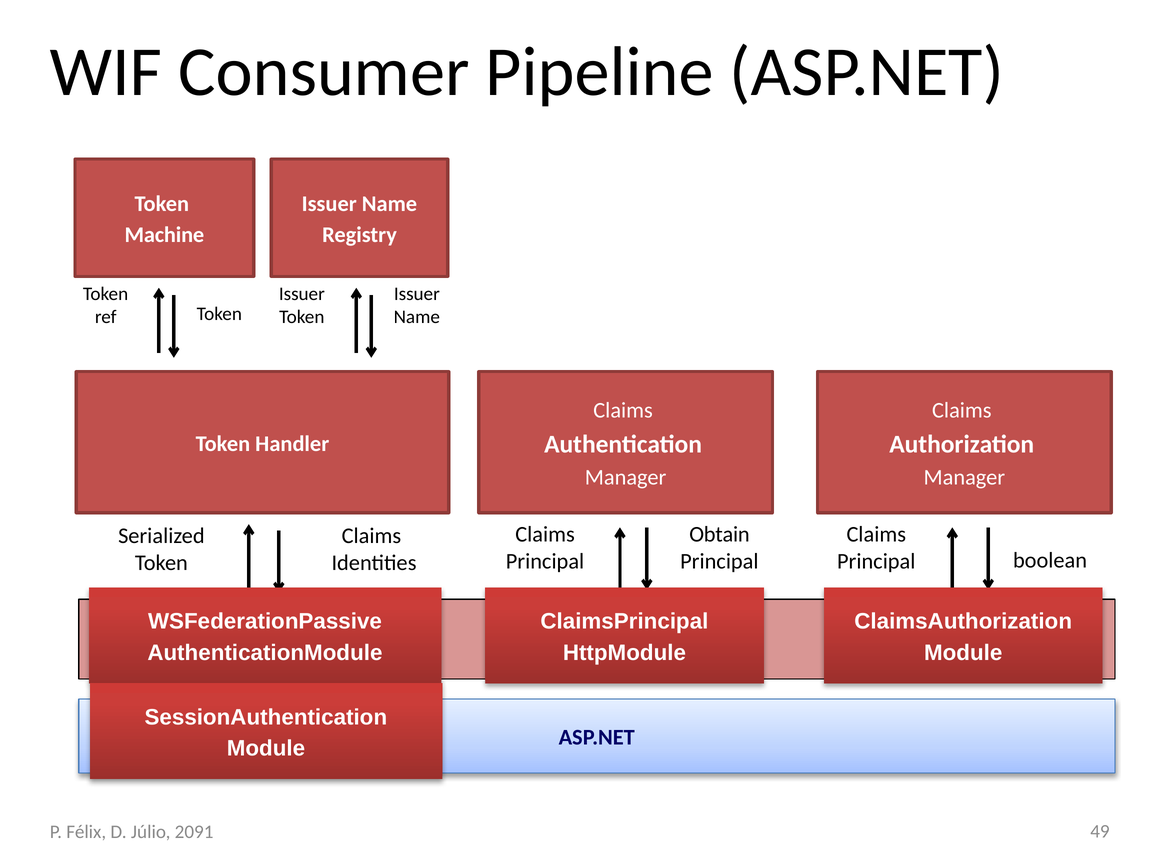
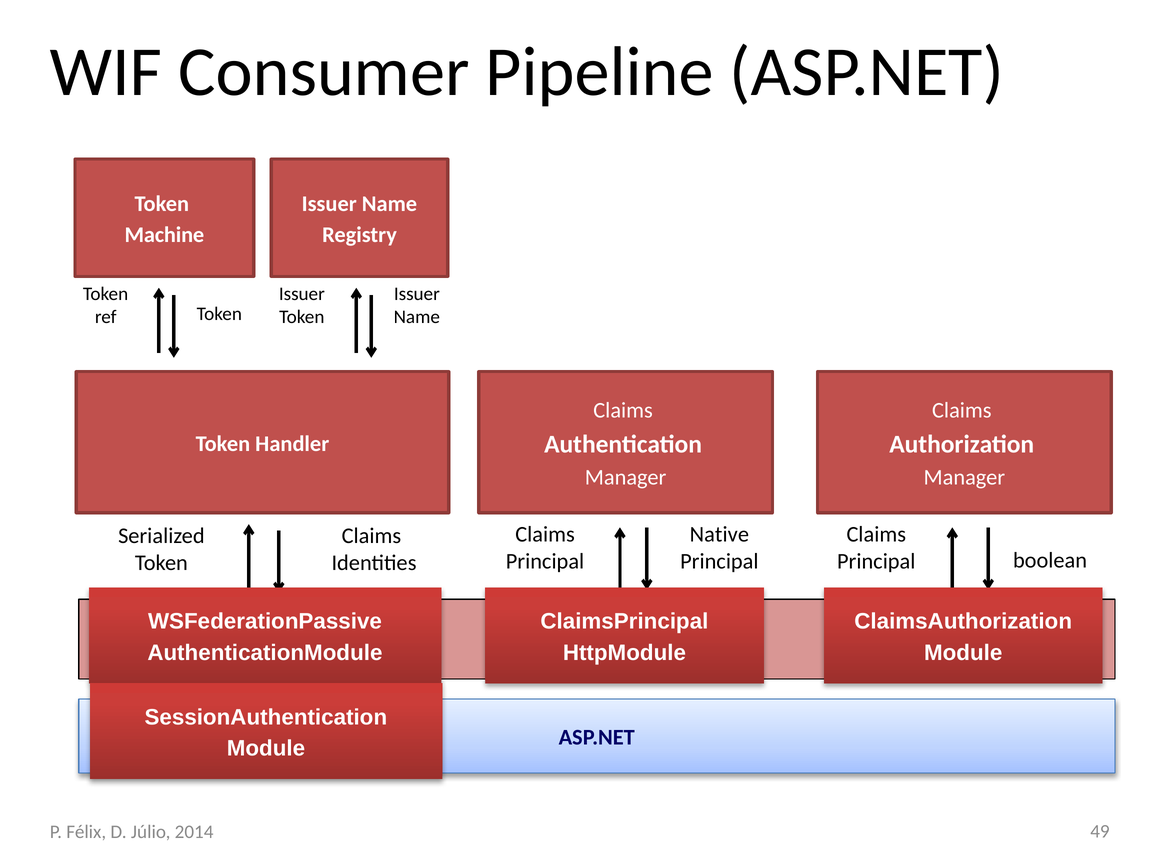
Obtain: Obtain -> Native
2091: 2091 -> 2014
